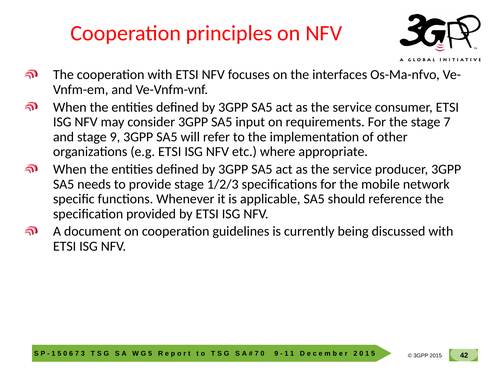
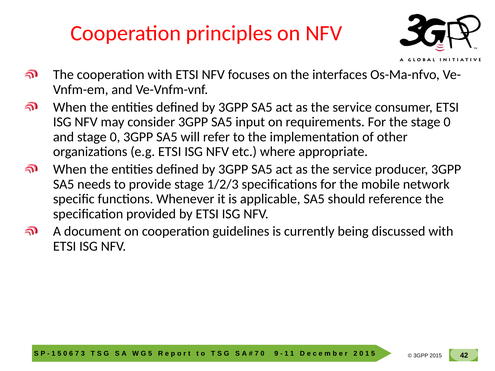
the stage 7: 7 -> 0
and stage 9: 9 -> 0
